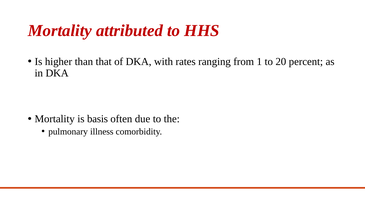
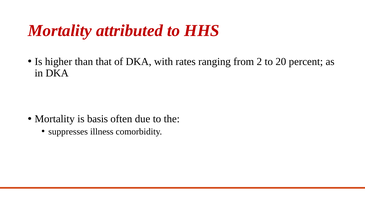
1: 1 -> 2
pulmonary: pulmonary -> suppresses
